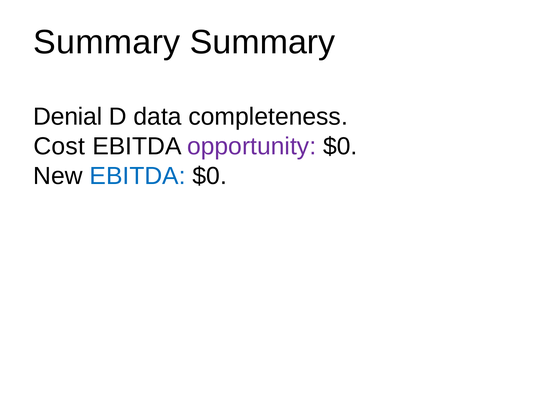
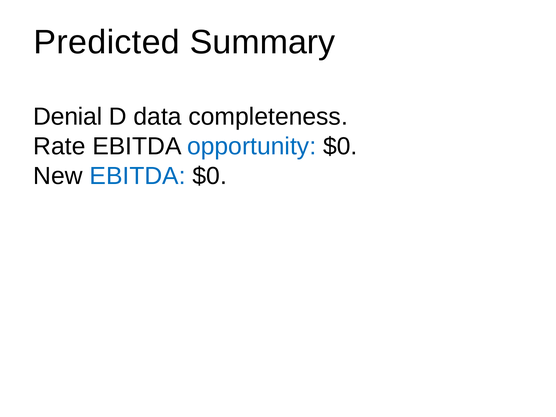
Summary at (107, 42): Summary -> Predicted
Cost: Cost -> Rate
opportunity colour: purple -> blue
